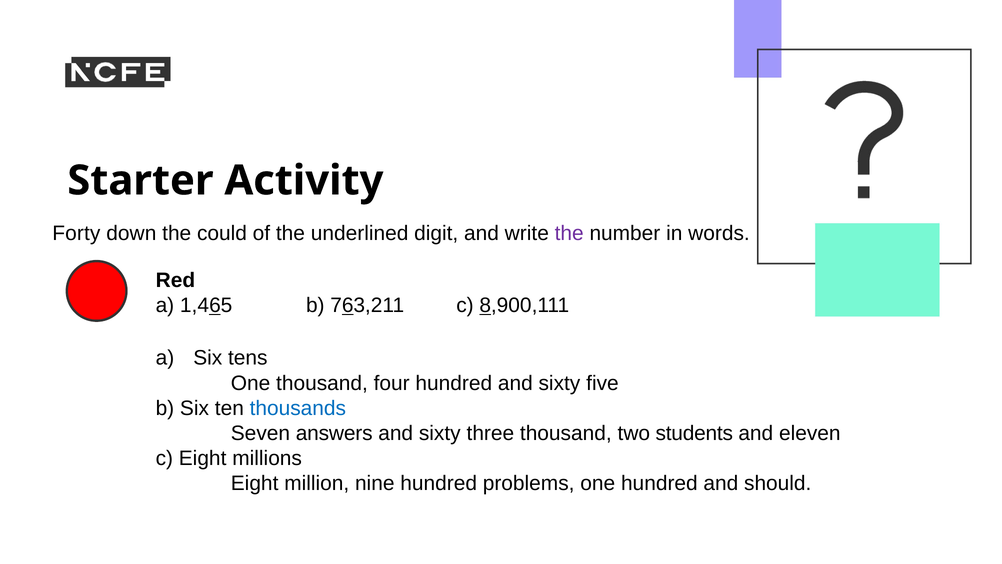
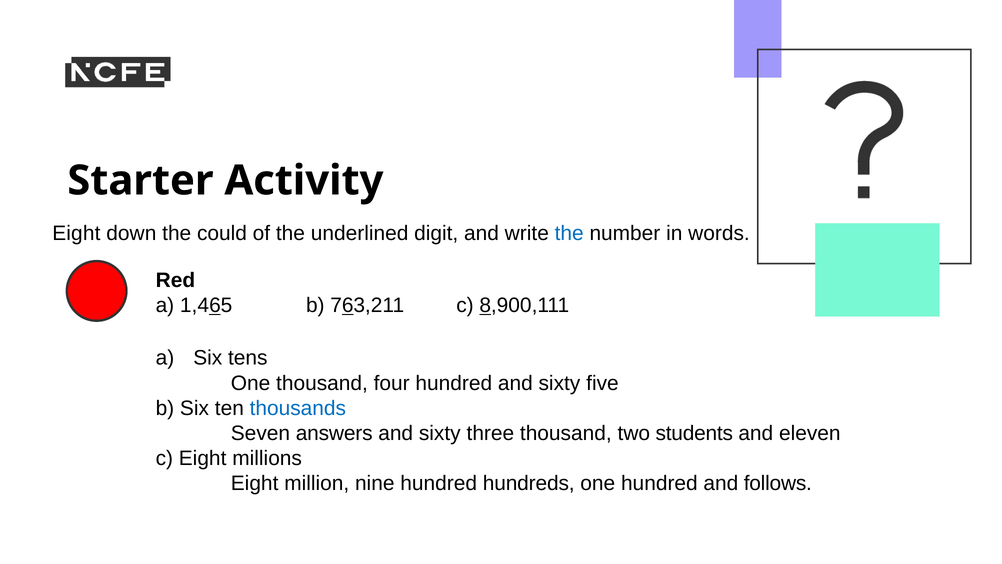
Forty at (76, 233): Forty -> Eight
the at (569, 233) colour: purple -> blue
problems: problems -> hundreds
should: should -> follows
